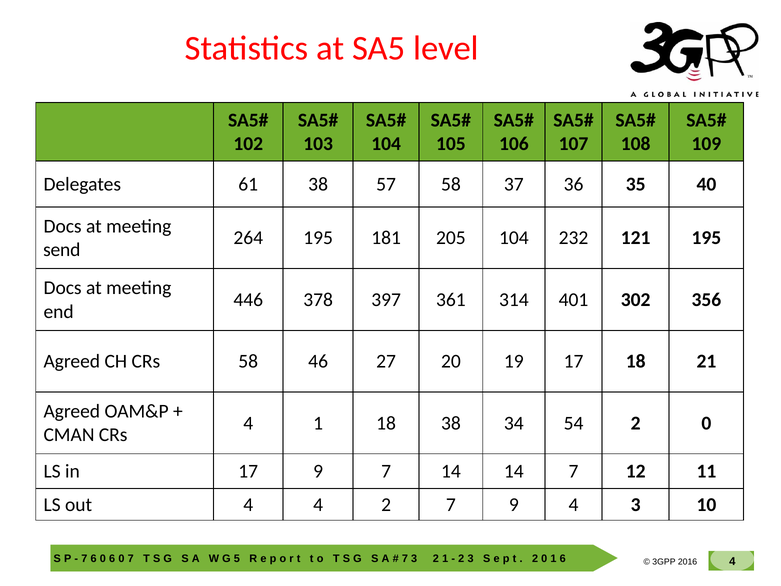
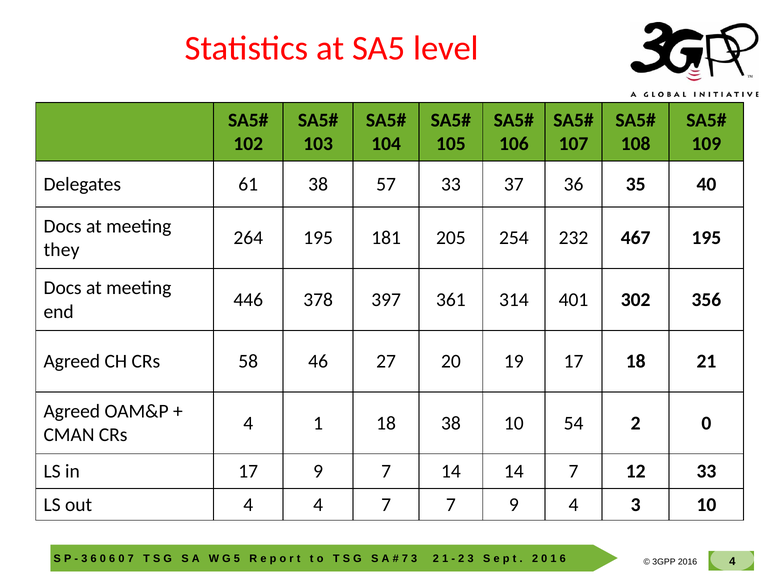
57 58: 58 -> 33
205 104: 104 -> 254
121: 121 -> 467
send: send -> they
38 34: 34 -> 10
12 11: 11 -> 33
4 2: 2 -> 7
7 at (84, 558): 7 -> 3
